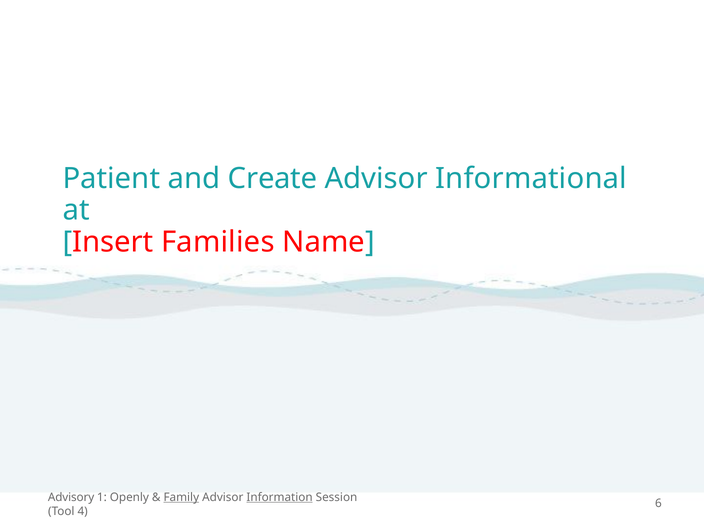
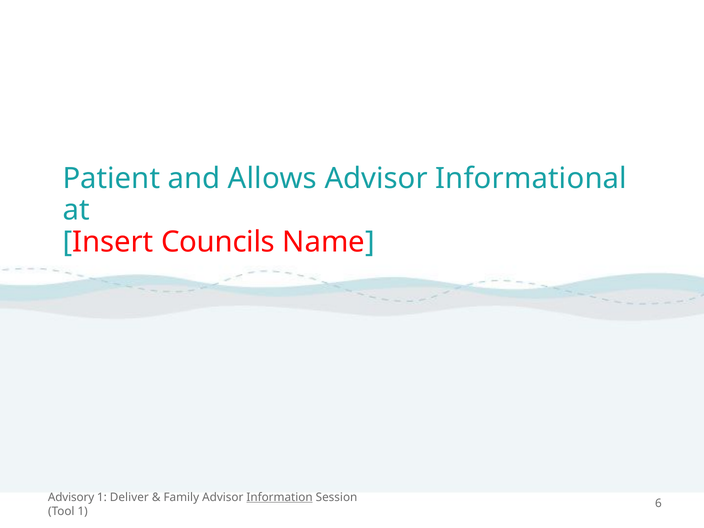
Create: Create -> Allows
Families: Families -> Councils
Openly: Openly -> Deliver
Family underline: present -> none
Tool 4: 4 -> 1
